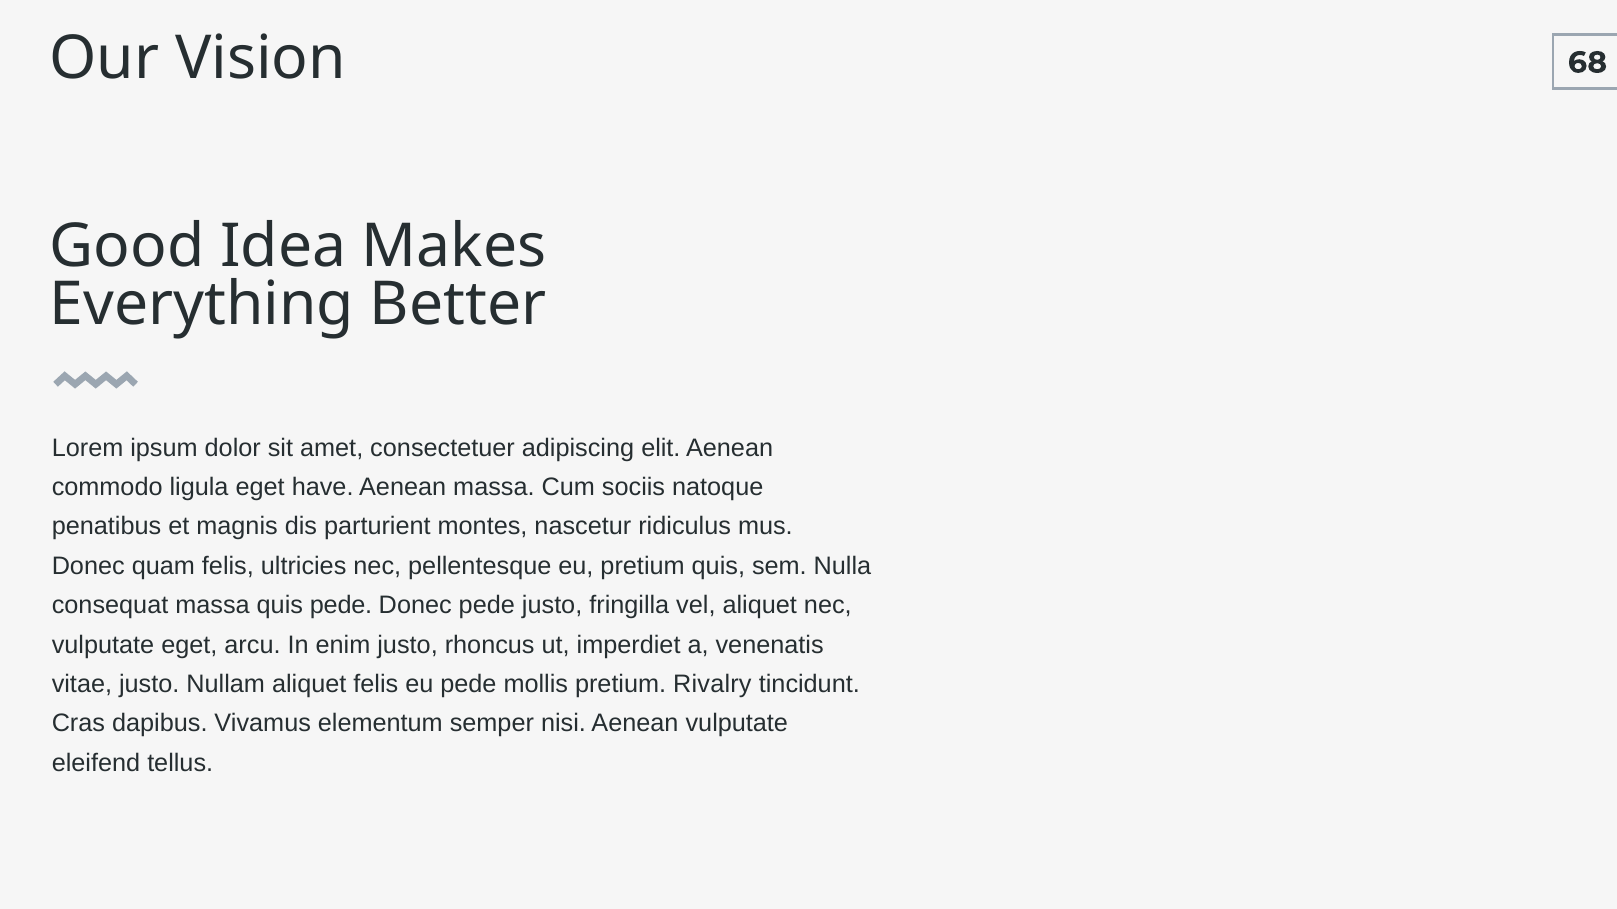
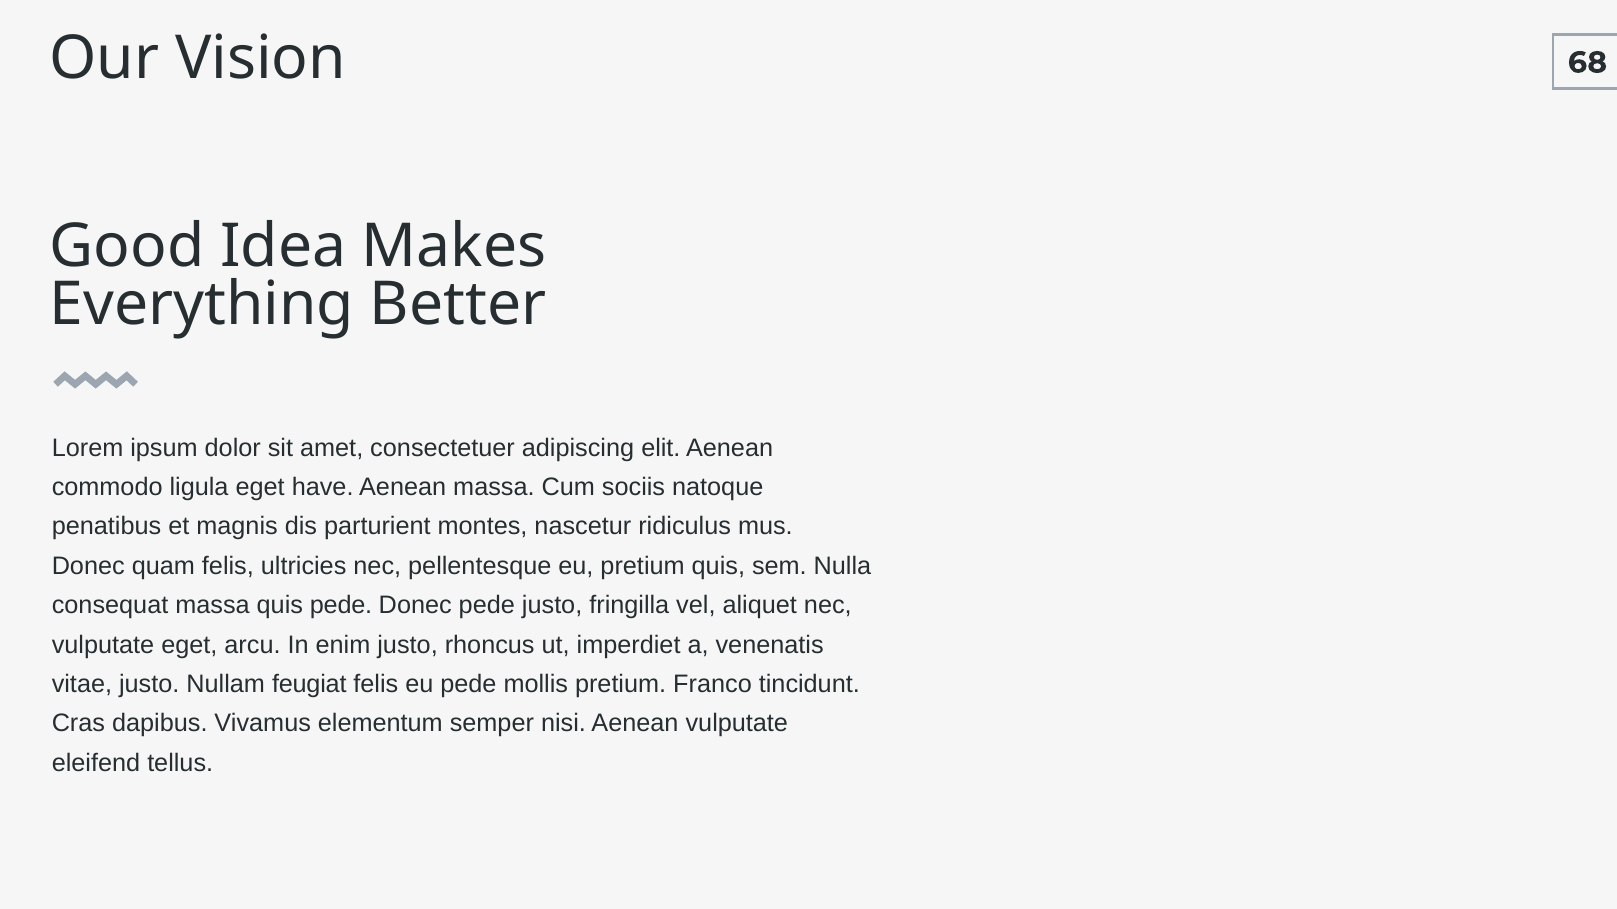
Nullam aliquet: aliquet -> feugiat
Rivalry: Rivalry -> Franco
